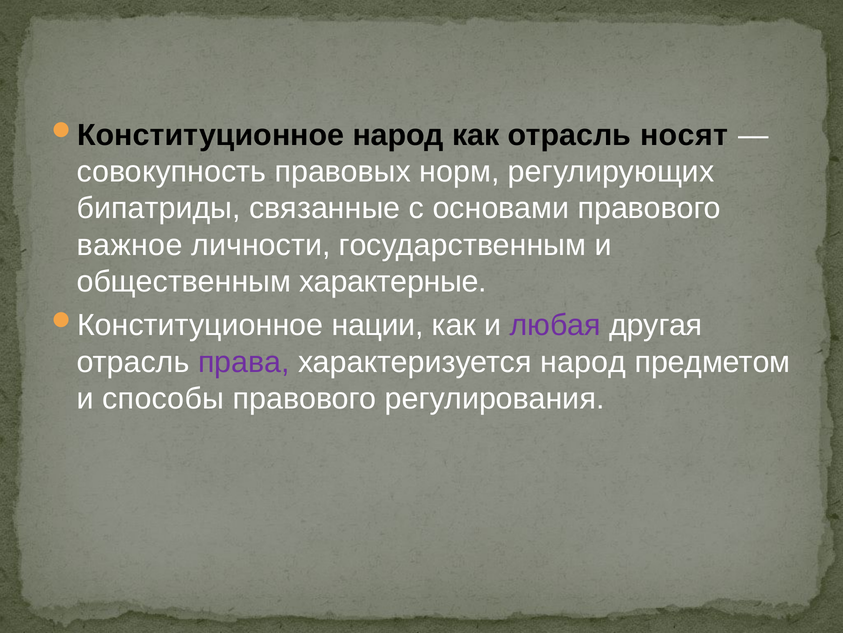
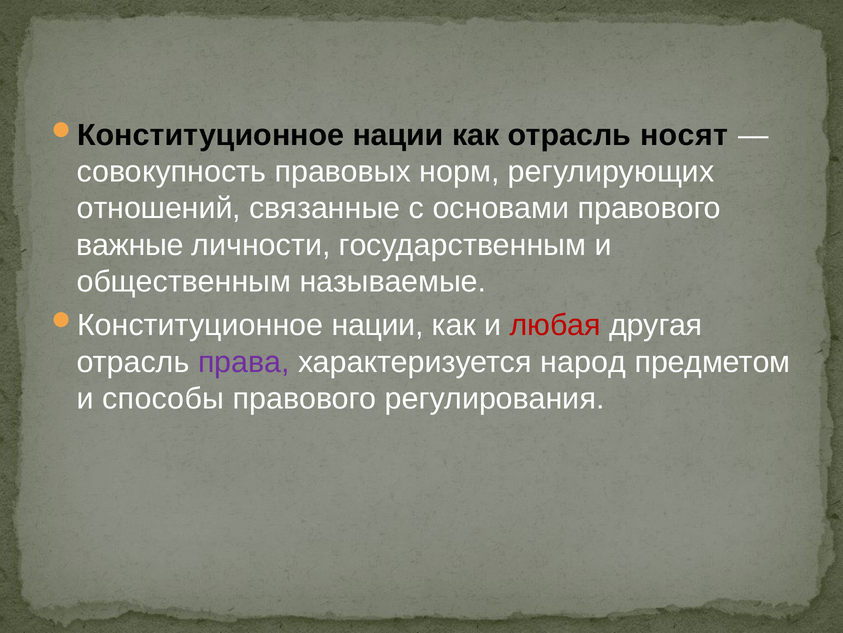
народ at (398, 135): народ -> нации
бипатриды: бипатриды -> отношений
важное: важное -> важные
характерные: характерные -> называемые
любая colour: purple -> red
